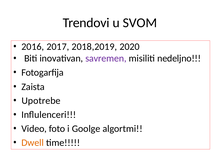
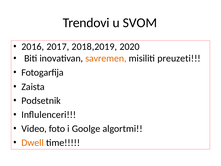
savremen colour: purple -> orange
nedeljno: nedeljno -> preuzeti
Upotrebe: Upotrebe -> Podsetnik
